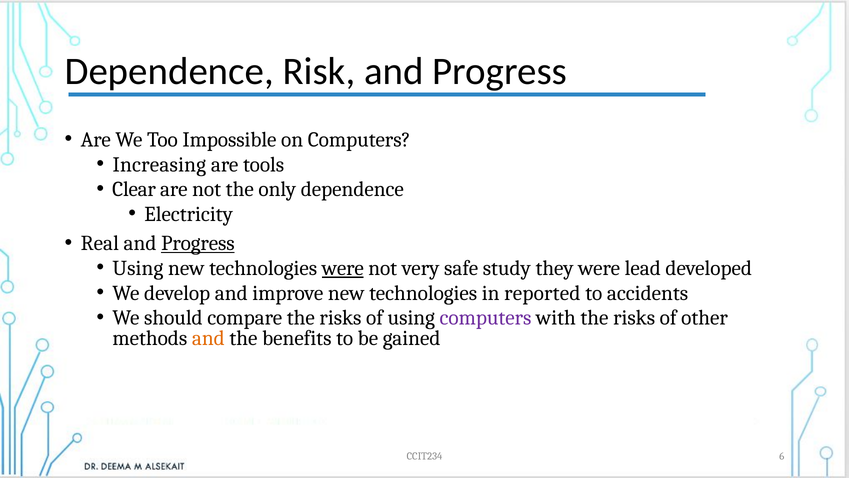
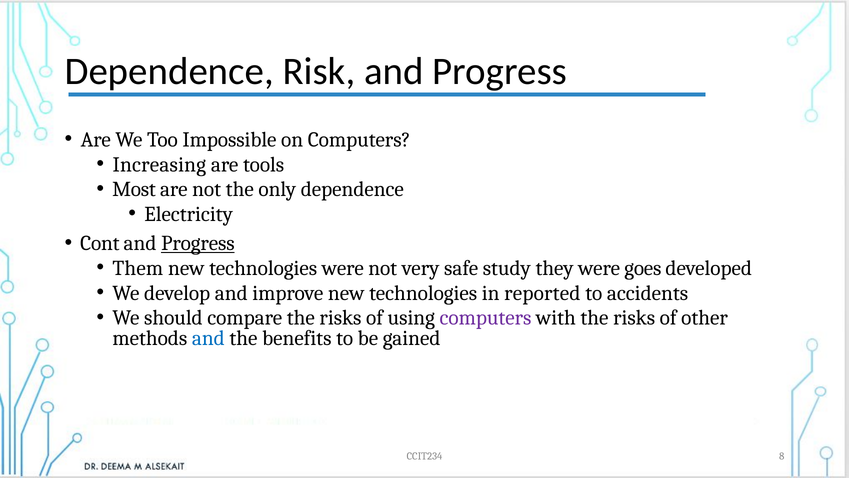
Clear: Clear -> Most
Real: Real -> Cont
Using at (138, 268): Using -> Them
were at (343, 268) underline: present -> none
lead: lead -> goes
and at (208, 338) colour: orange -> blue
6: 6 -> 8
